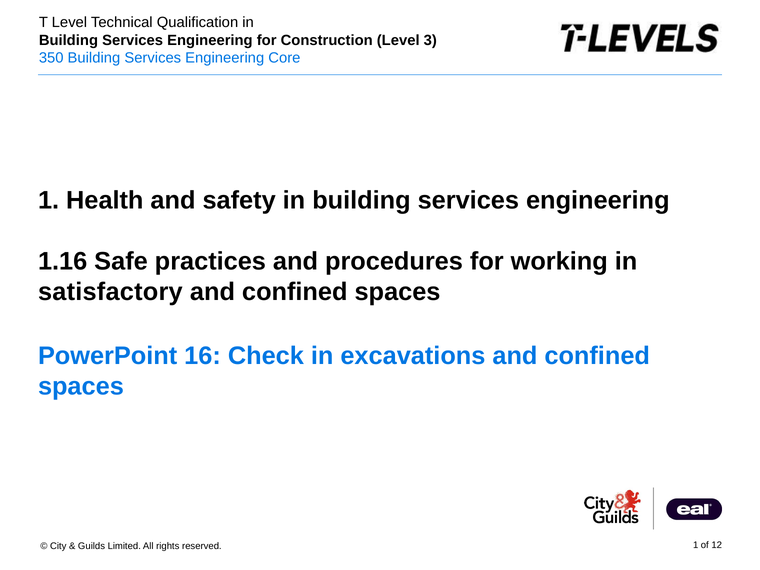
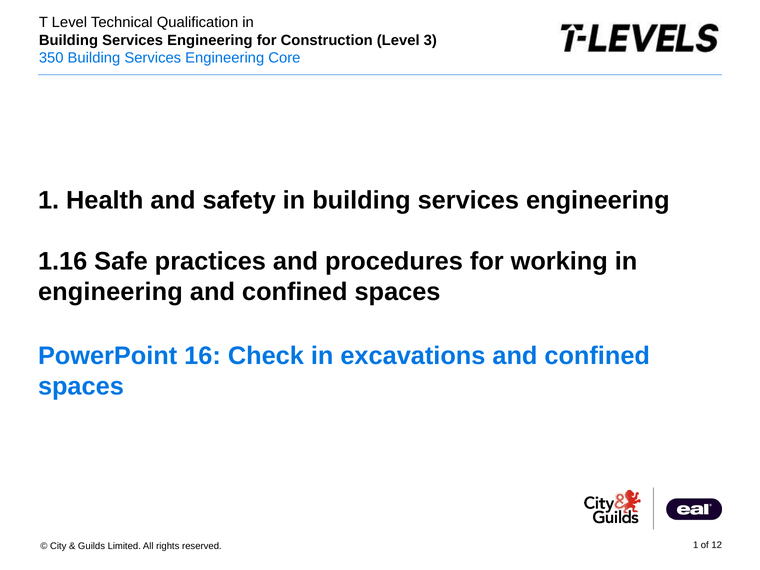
satisfactory at (110, 292): satisfactory -> engineering
